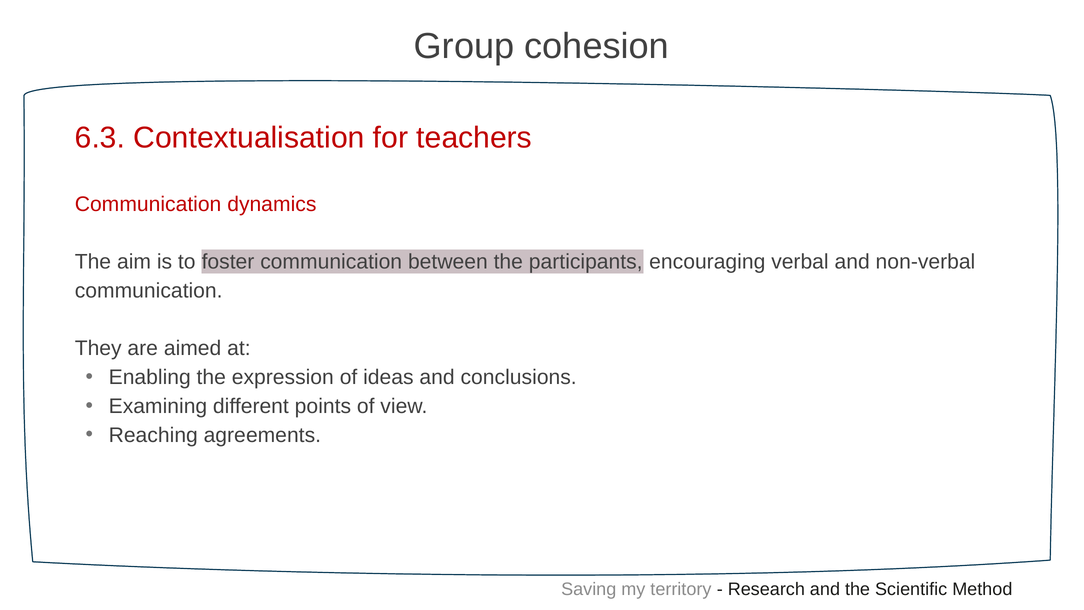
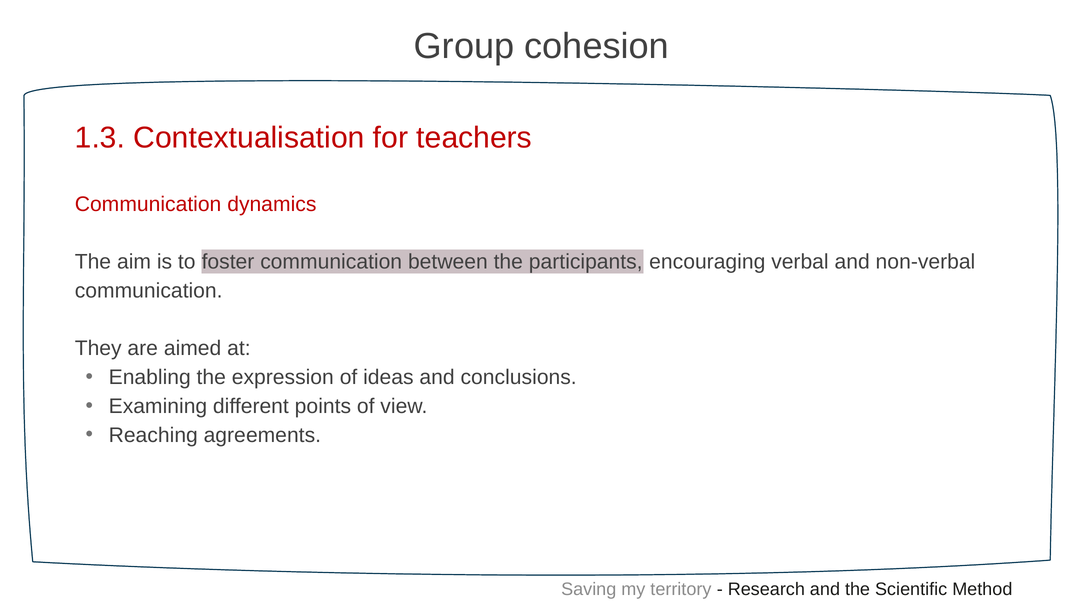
6.3: 6.3 -> 1.3
